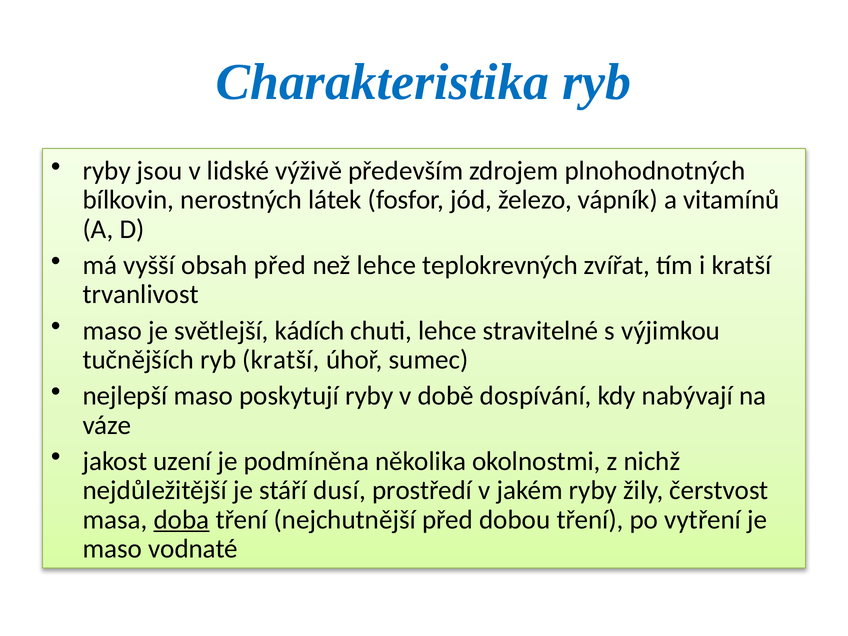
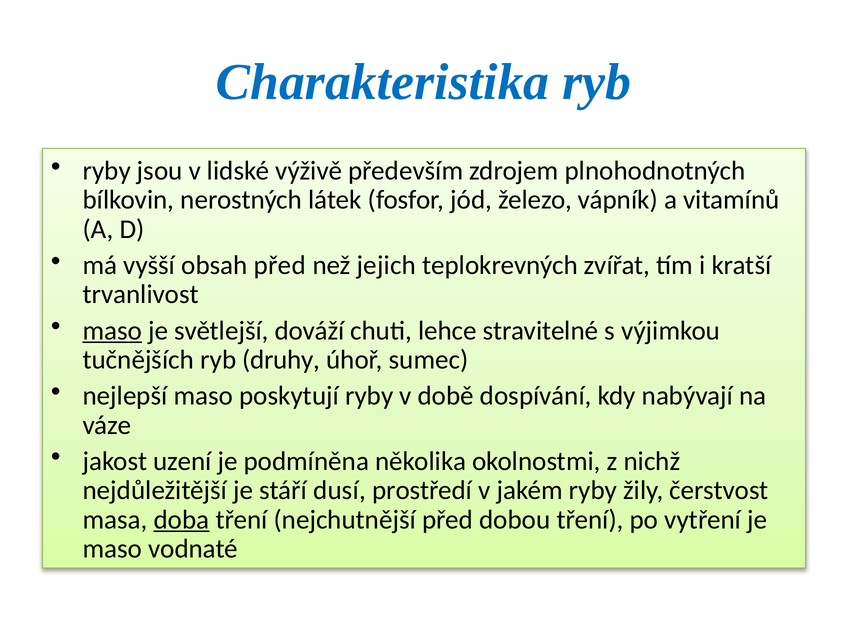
než lehce: lehce -> jejich
maso at (112, 331) underline: none -> present
kádích: kádích -> dováží
ryb kratší: kratší -> druhy
